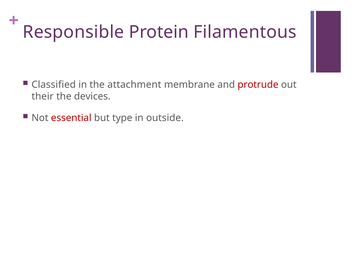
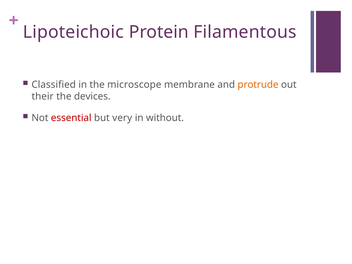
Responsible: Responsible -> Lipoteichoic
attachment: attachment -> microscope
protrude colour: red -> orange
type: type -> very
outside: outside -> without
